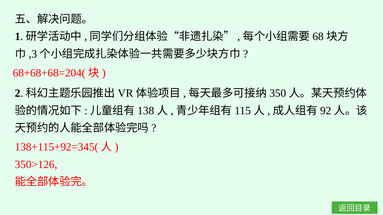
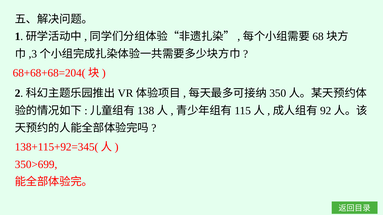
350>126: 350>126 -> 350>699
